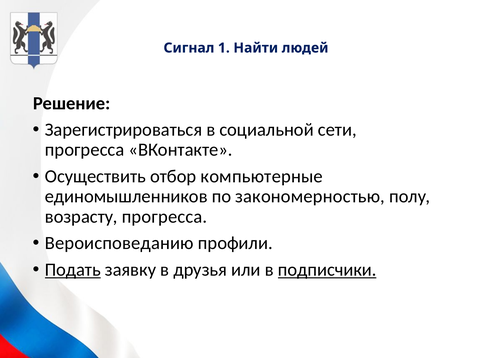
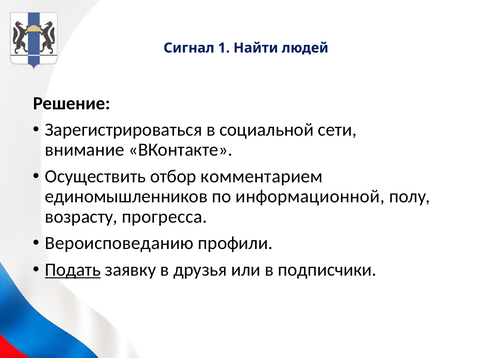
прогресса at (85, 150): прогресса -> внимание
компьютерные: компьютерные -> комментарием
закономерностью: закономерностью -> информационной
подписчики underline: present -> none
